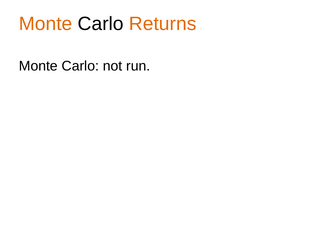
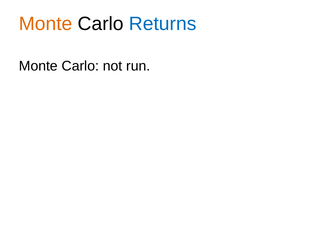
Returns colour: orange -> blue
